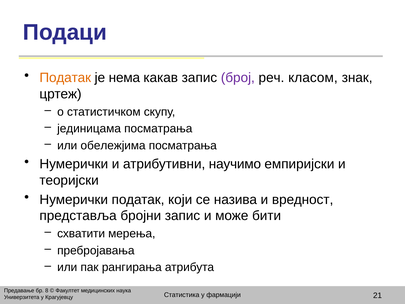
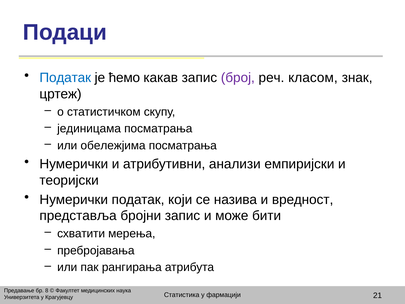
Податак at (65, 78) colour: orange -> blue
нема: нема -> ћемо
научимо: научимо -> анализи
